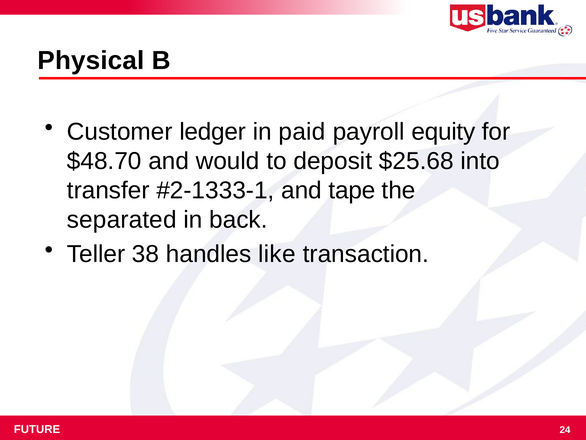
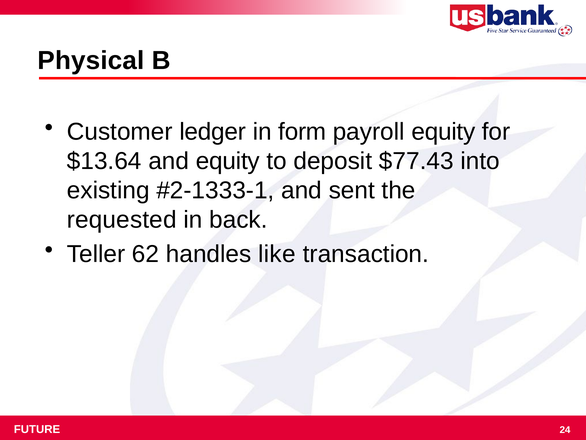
paid: paid -> form
$48.70: $48.70 -> $13.64
and would: would -> equity
$25.68: $25.68 -> $77.43
transfer: transfer -> existing
tape: tape -> sent
separated: separated -> requested
38: 38 -> 62
